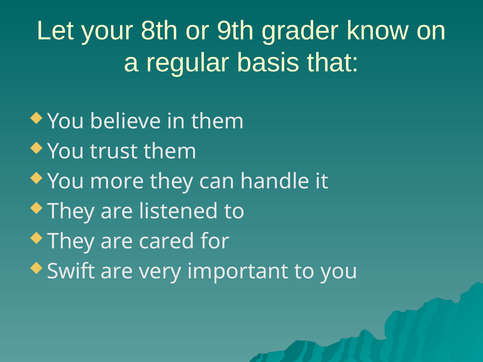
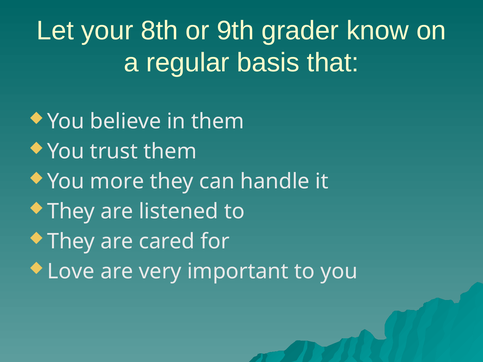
Swift: Swift -> Love
